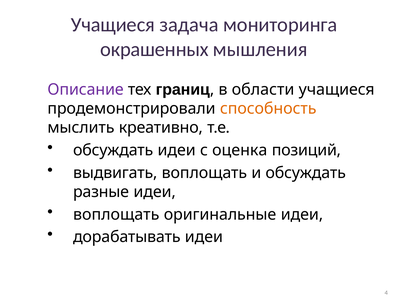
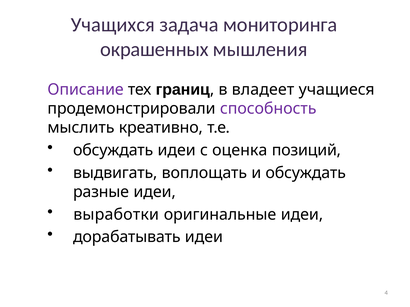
Учащиеся at (113, 25): Учащиеся -> Учащихся
области: области -> владеет
способность colour: orange -> purple
воплощать at (116, 215): воплощать -> выработки
